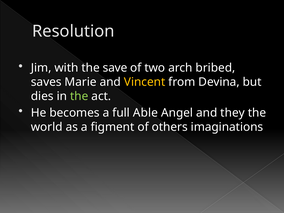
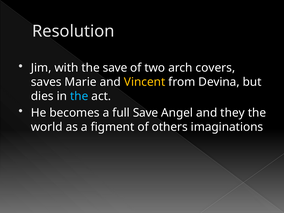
bribed: bribed -> covers
the at (79, 96) colour: light green -> light blue
full Able: Able -> Save
